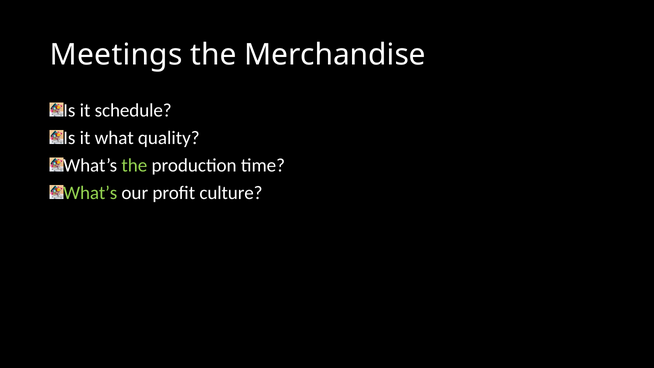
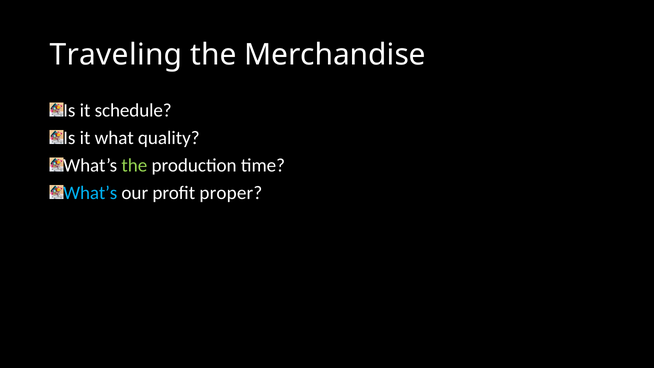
Meetings: Meetings -> Traveling
What’s at (90, 193) colour: light green -> light blue
culture: culture -> proper
